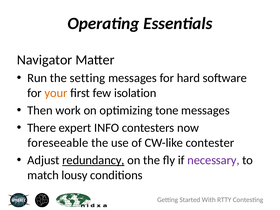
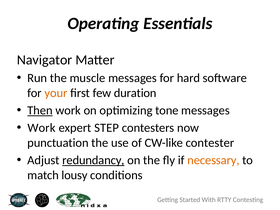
setting: setting -> muscle
isolation: isolation -> duration
Then underline: none -> present
There at (42, 128): There -> Work
INFO: INFO -> STEP
foreseeable: foreseeable -> punctuation
necessary colour: purple -> orange
